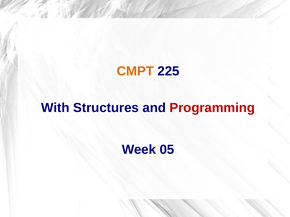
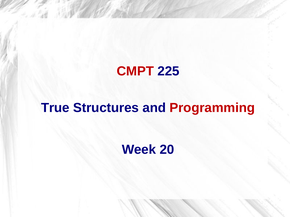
CMPT colour: orange -> red
With: With -> True
05: 05 -> 20
